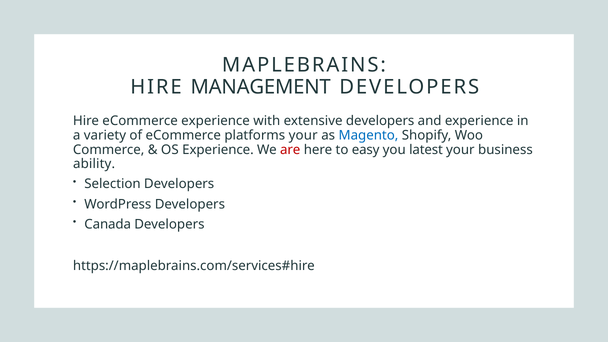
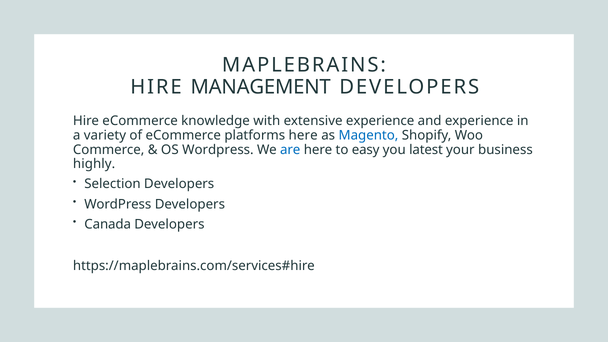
eCommerce experience: experience -> knowledge
extensive developers: developers -> experience
platforms your: your -> here
OS Experience: Experience -> Wordpress
are colour: red -> blue
ability: ability -> highly
